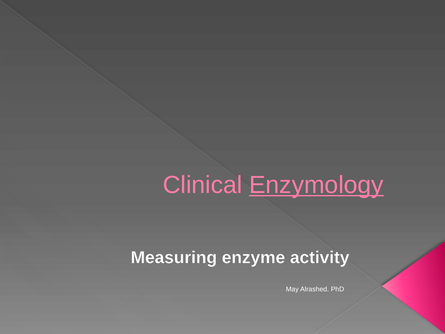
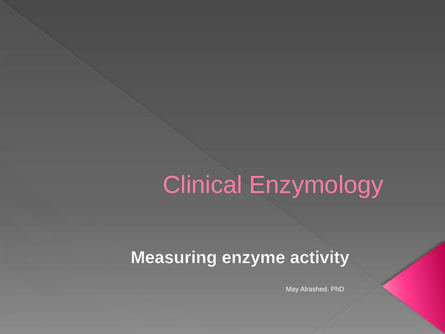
Enzymology underline: present -> none
